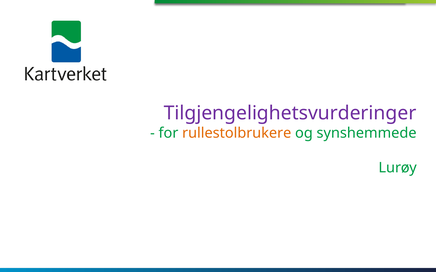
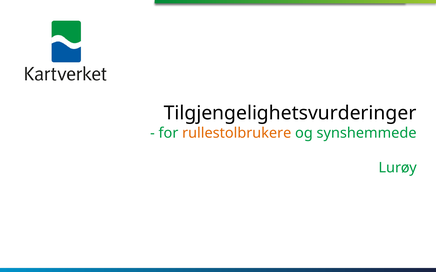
Tilgjengelighetsvurderinger colour: purple -> black
